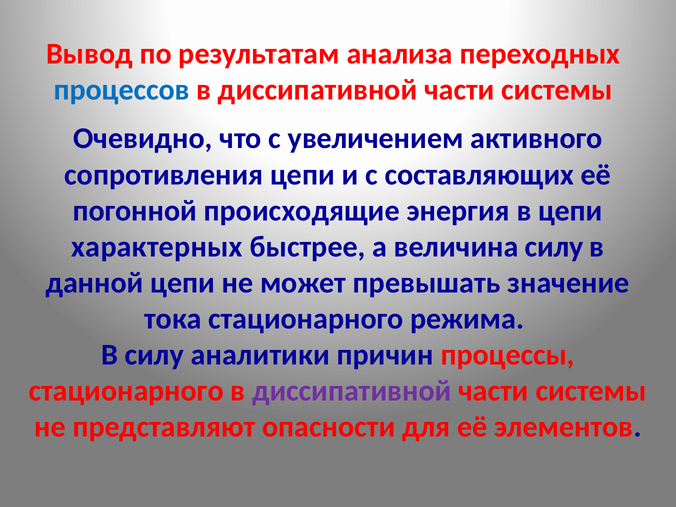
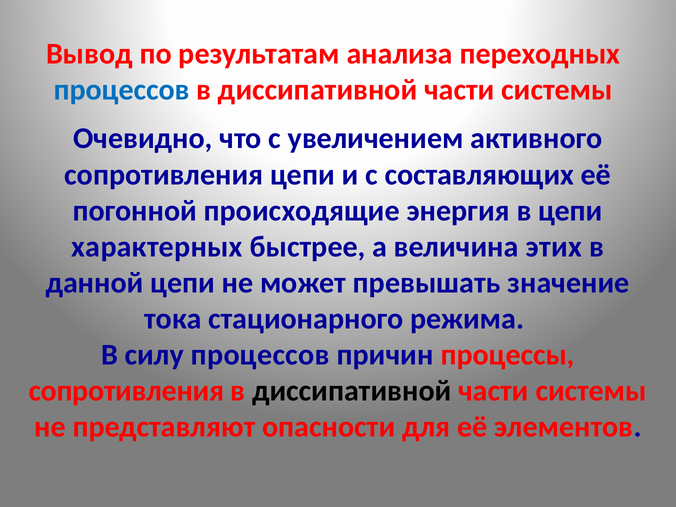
величина силу: силу -> этих
силу аналитики: аналитики -> процессов
стационарного at (126, 391): стационарного -> сопротивления
диссипативной at (352, 391) colour: purple -> black
